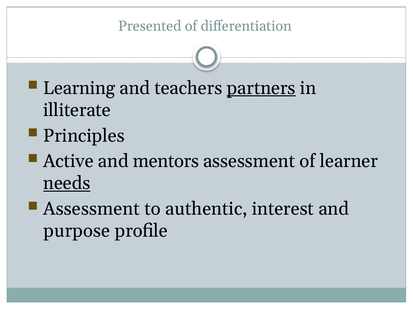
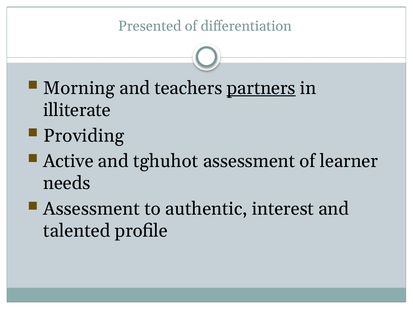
Learning: Learning -> Morning
Principles: Principles -> Providing
mentors: mentors -> tghuhot
needs underline: present -> none
purpose: purpose -> talented
